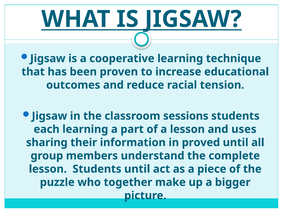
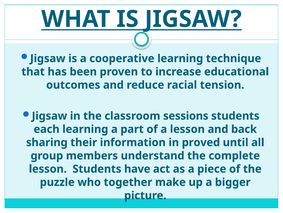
uses: uses -> back
Students until: until -> have
